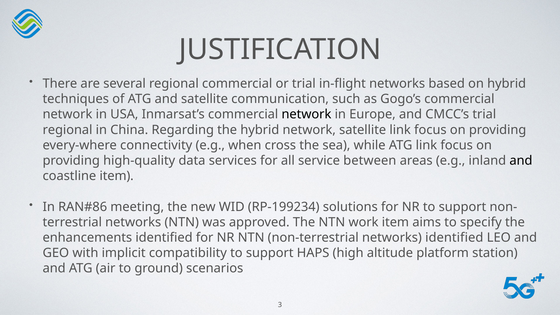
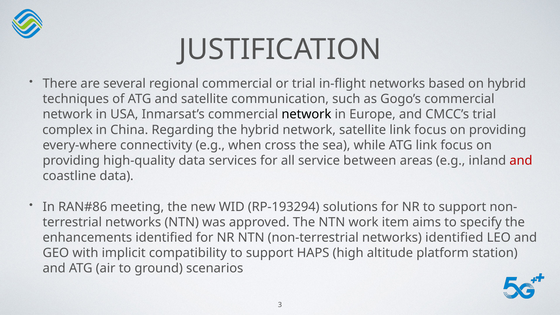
regional at (67, 130): regional -> complex
and at (521, 161) colour: black -> red
coastline item: item -> data
RP-199234: RP-199234 -> RP-193294
